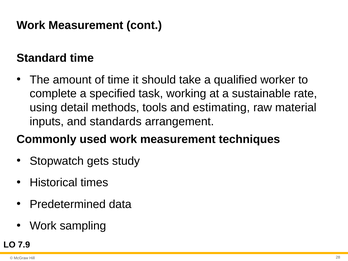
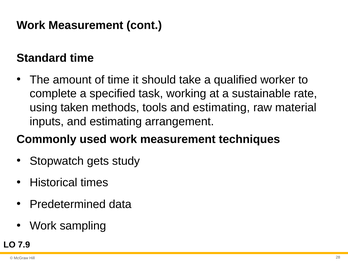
detail: detail -> taken
inputs and standards: standards -> estimating
